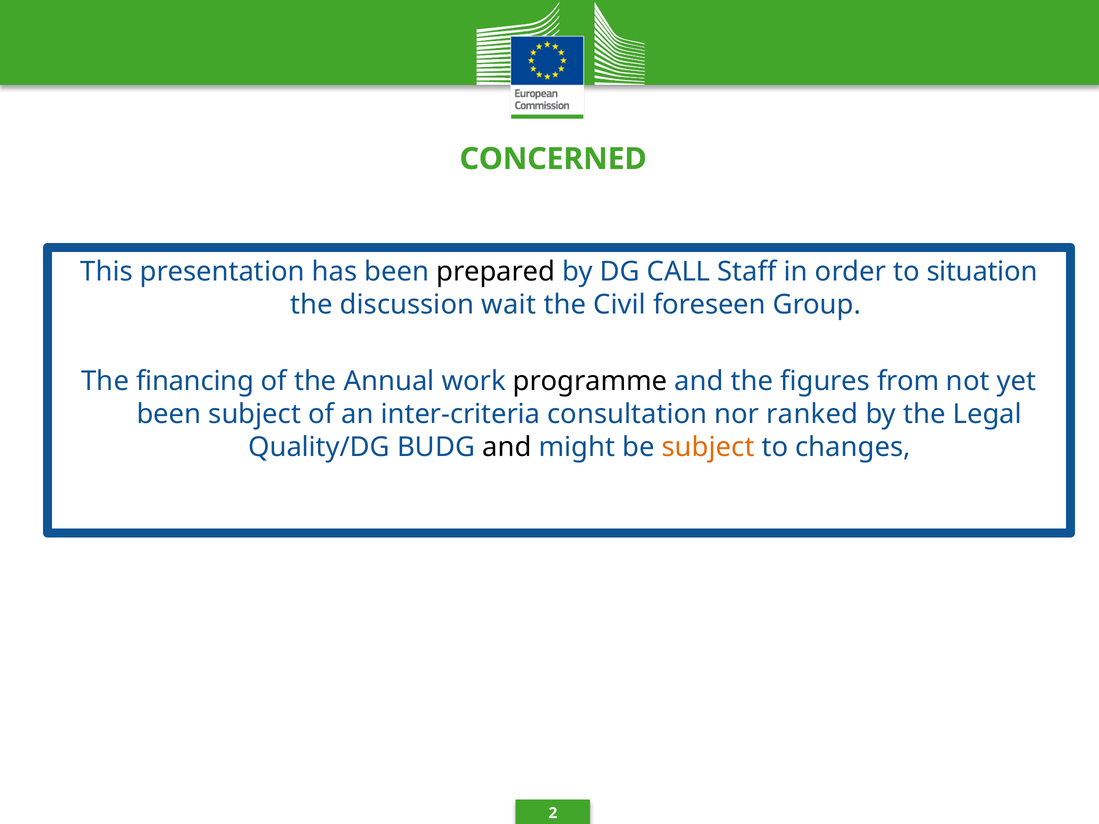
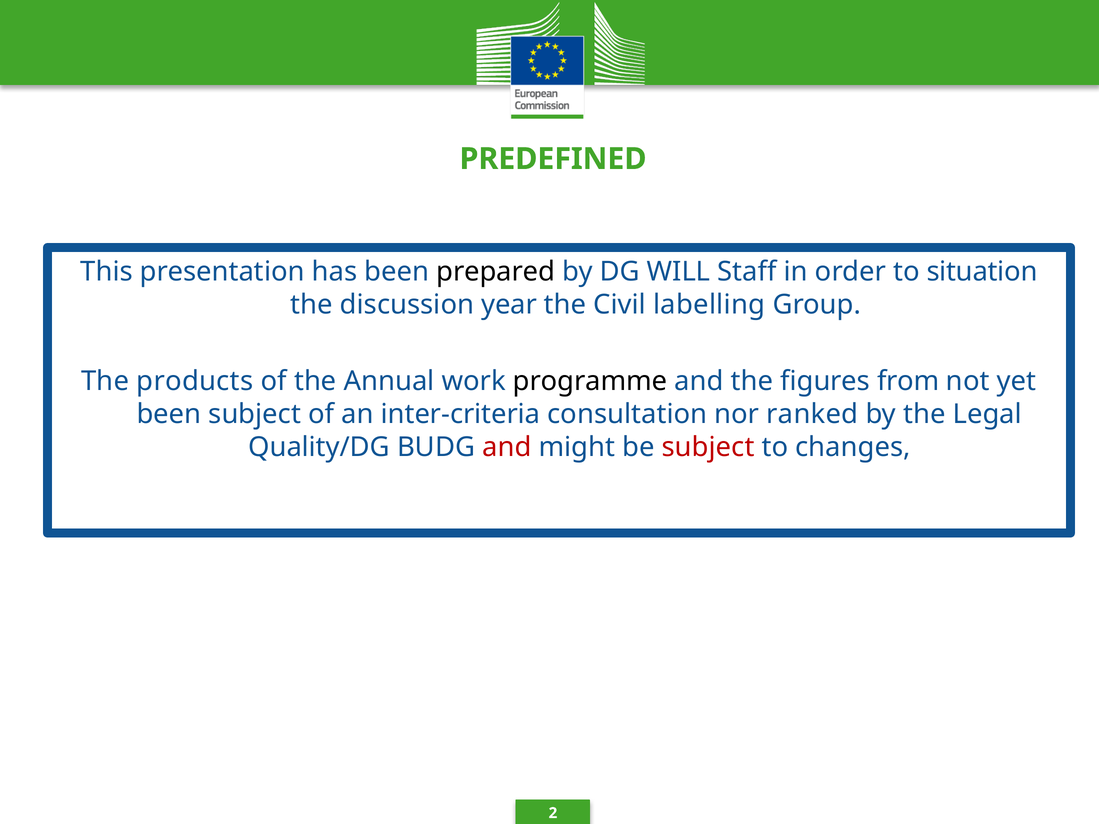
CONCERNED: CONCERNED -> PREDEFINED
CALL: CALL -> WILL
wait: wait -> year
foreseen: foreseen -> labelling
financing: financing -> products
and at (507, 447) colour: black -> red
subject at (708, 447) colour: orange -> red
